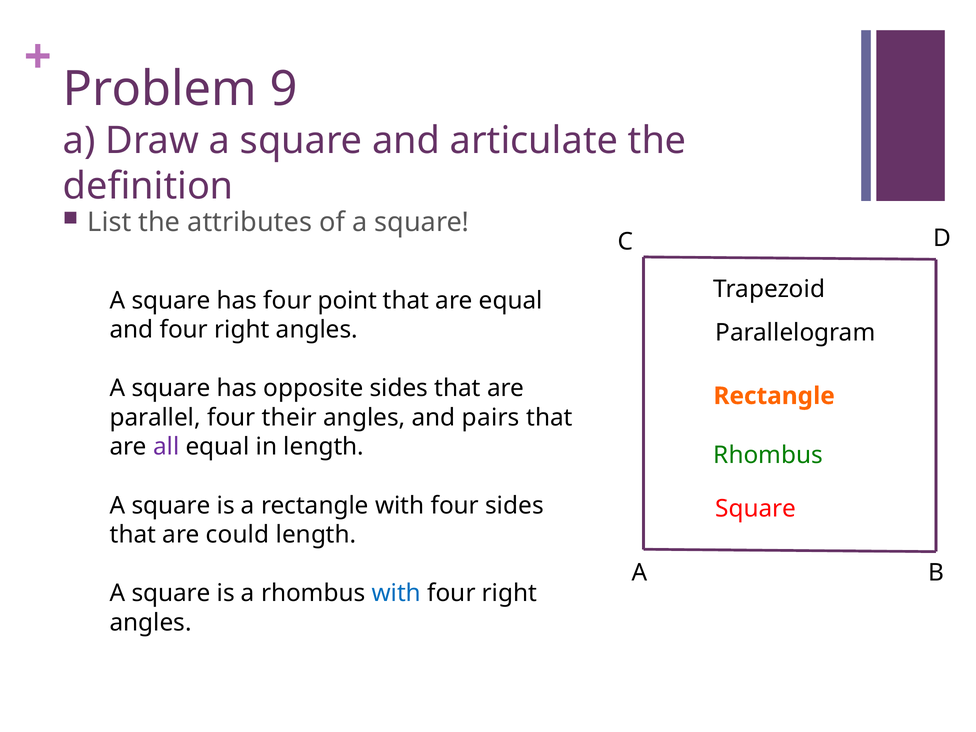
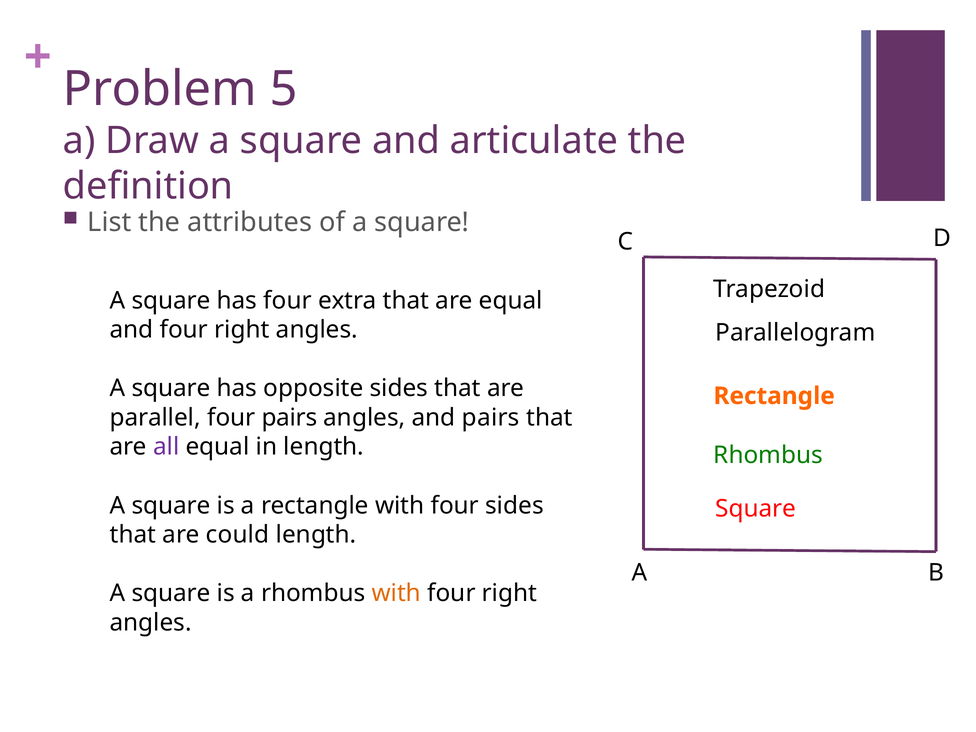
9: 9 -> 5
point: point -> extra
four their: their -> pairs
with at (396, 593) colour: blue -> orange
